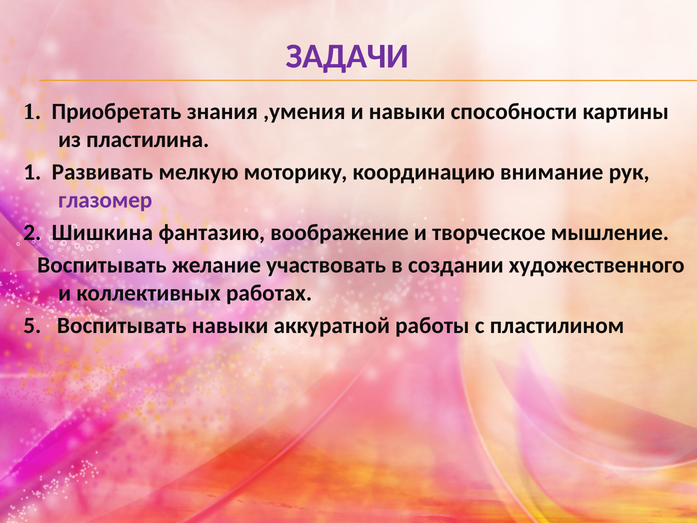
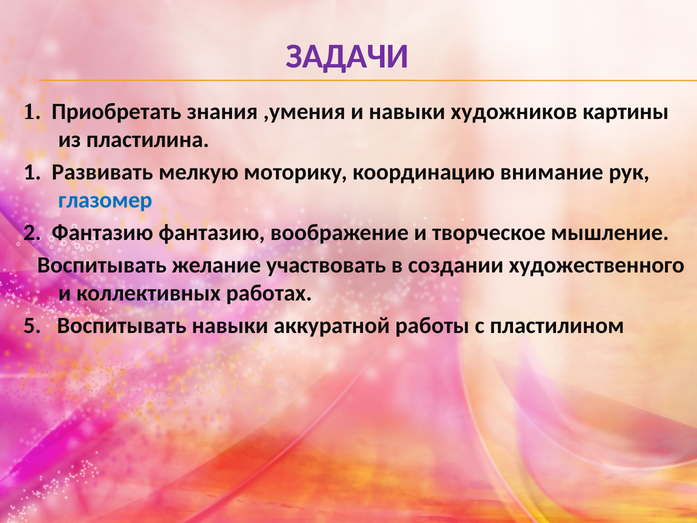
способности: способности -> художников
глазомер colour: purple -> blue
2 Шишкина: Шишкина -> Фантазию
